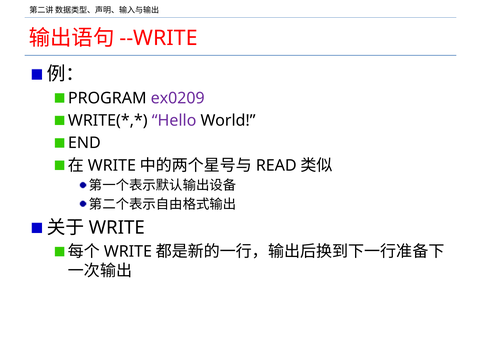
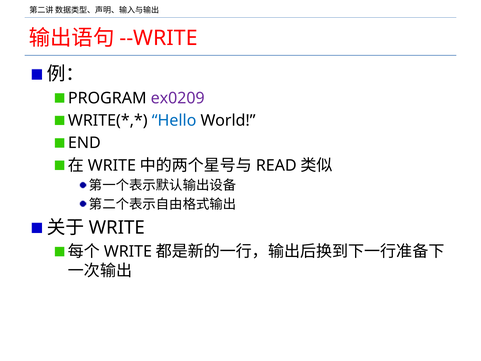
Hello colour: purple -> blue
